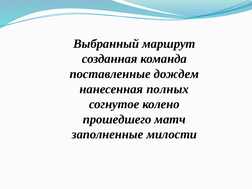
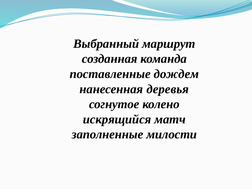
полных: полных -> деревья
прошедшего: прошедшего -> искрящийся
